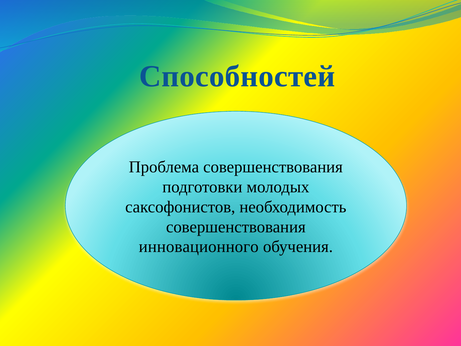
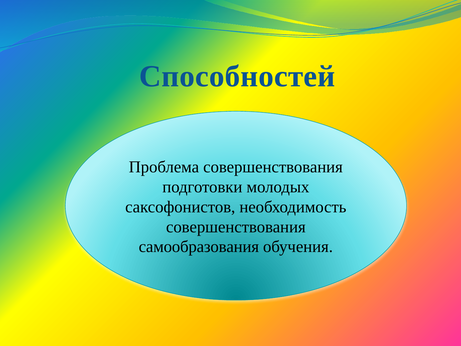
инновационного: инновационного -> самообразования
